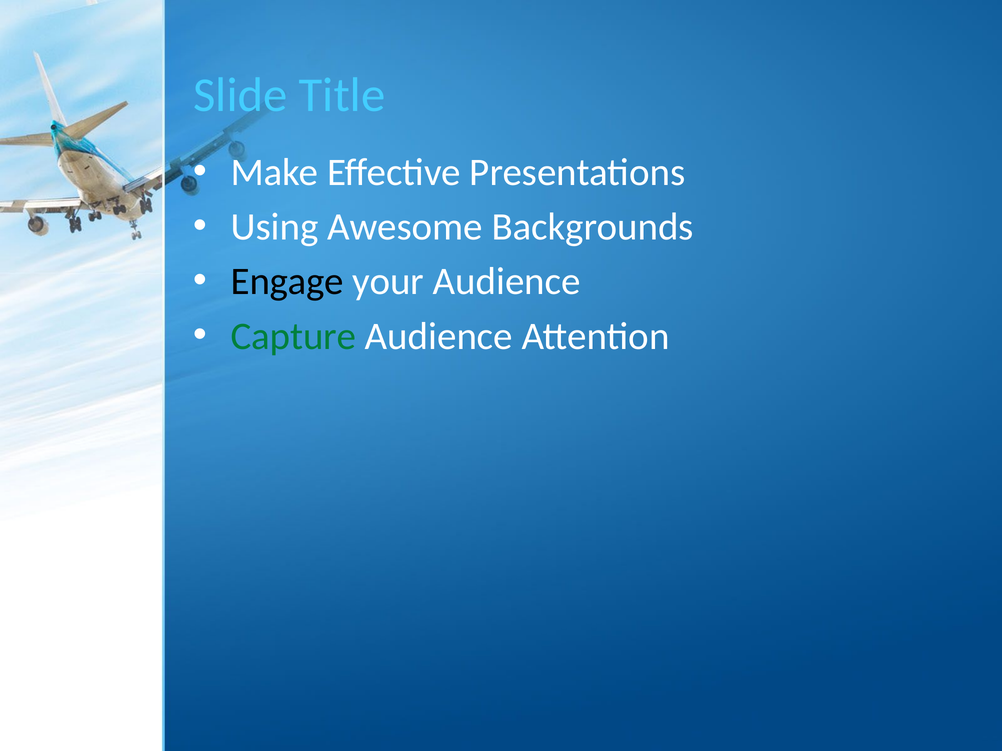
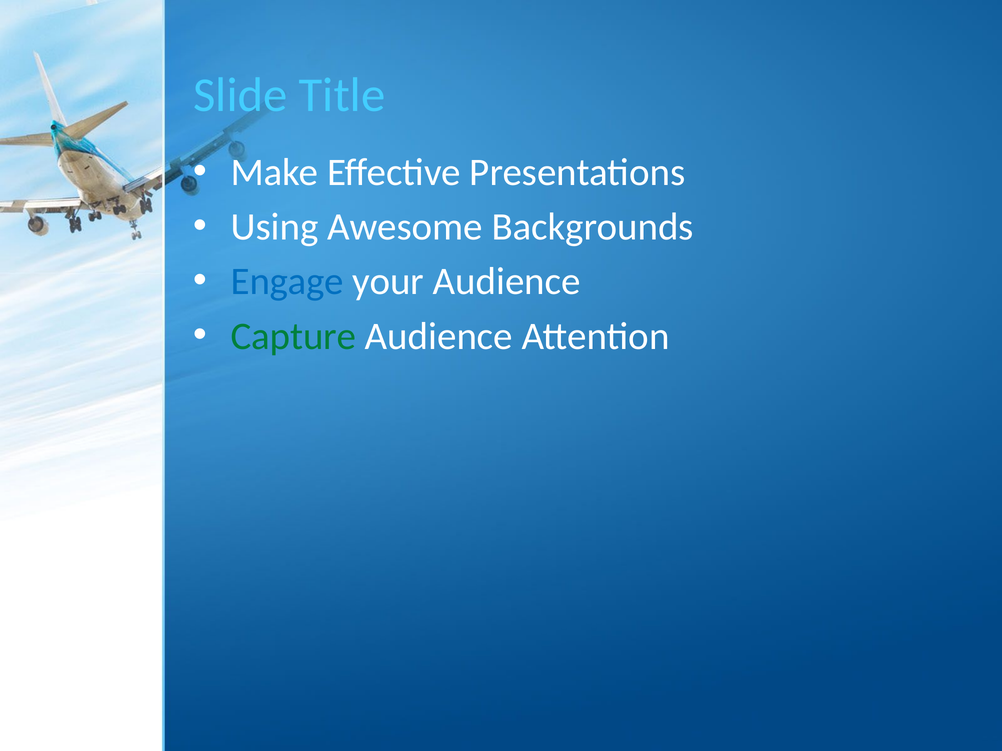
Engage colour: black -> blue
